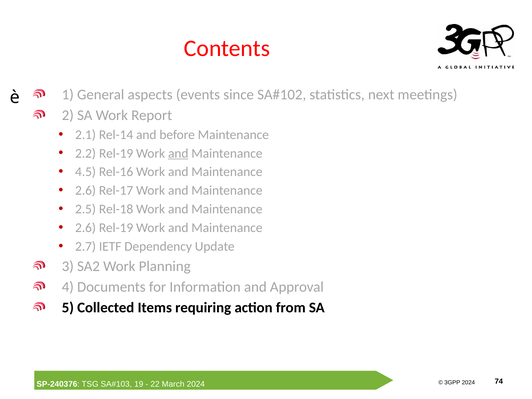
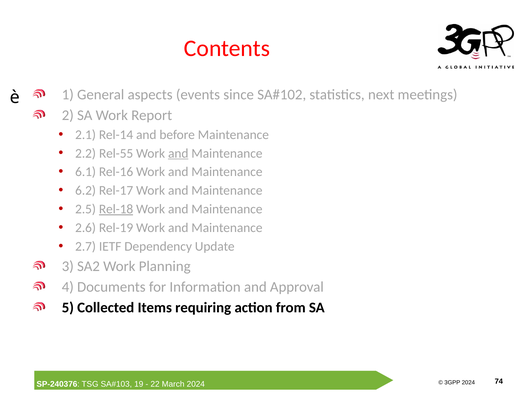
2.2 Rel-19: Rel-19 -> Rel-55
4.5: 4.5 -> 6.1
2.6 at (86, 191): 2.6 -> 6.2
Rel-18 underline: none -> present
